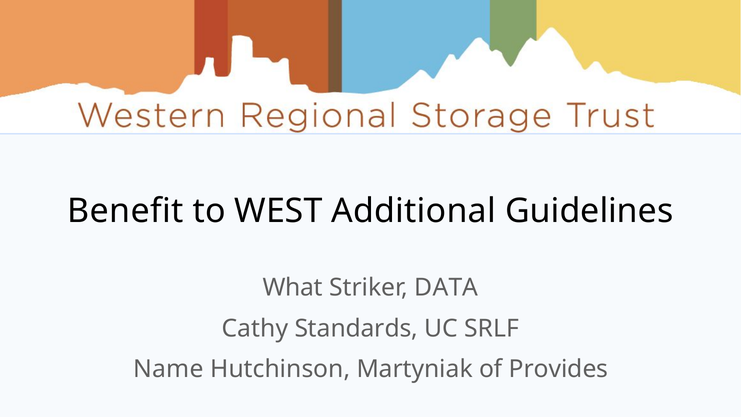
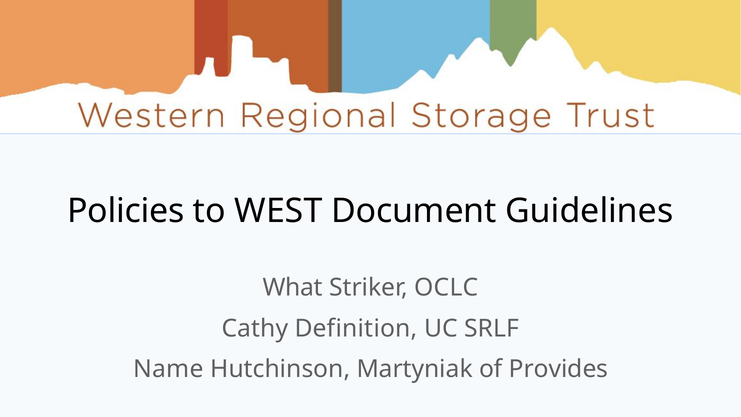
Benefit: Benefit -> Policies
Additional: Additional -> Document
DATA: DATA -> OCLC
Standards: Standards -> Definition
